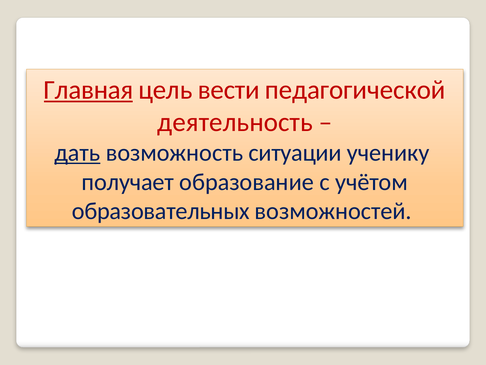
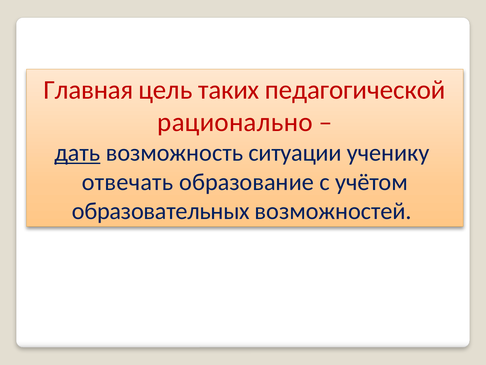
Главная underline: present -> none
вести: вести -> таких
деятельность: деятельность -> рационально
получает: получает -> отвечать
